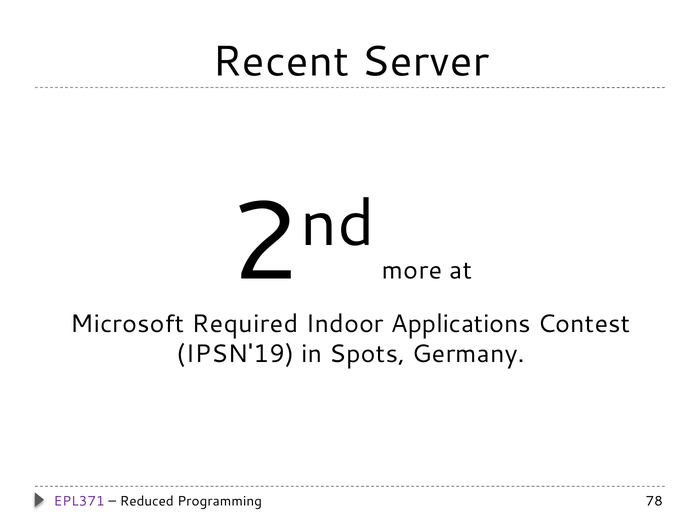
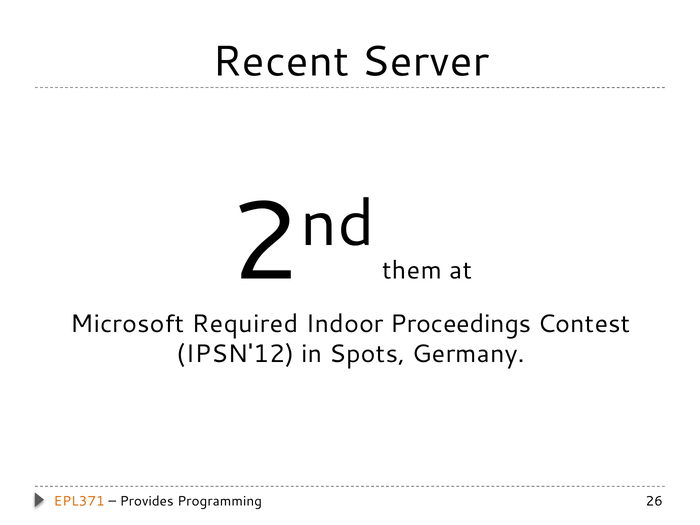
more: more -> them
Applications: Applications -> Proceedings
IPSN'19: IPSN'19 -> IPSN'12
EPL371 colour: purple -> orange
Reduced: Reduced -> Provides
78: 78 -> 26
